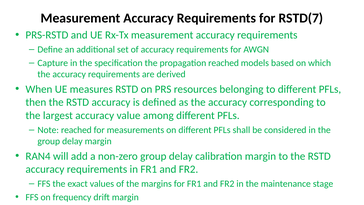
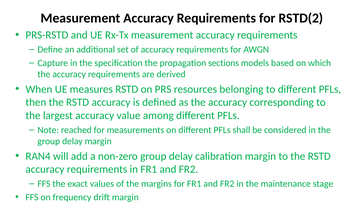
RSTD(7: RSTD(7 -> RSTD(2
propagation reached: reached -> sections
